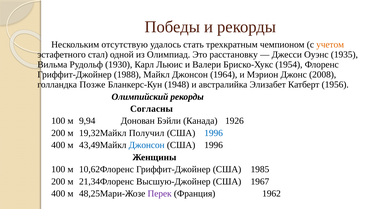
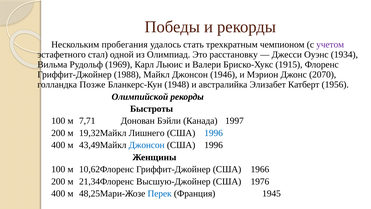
отсутствую: отсутствую -> пробегания
учетом colour: orange -> purple
1935: 1935 -> 1934
1930: 1930 -> 1969
1954: 1954 -> 1915
1964: 1964 -> 1946
2008: 2008 -> 2070
Олимпийский: Олимпийский -> Олимпийской
Согласны: Согласны -> Быстроты
9,94: 9,94 -> 7,71
1926: 1926 -> 1997
Получил: Получил -> Лишнего
1985: 1985 -> 1966
1967: 1967 -> 1976
Перек colour: purple -> blue
1962: 1962 -> 1945
